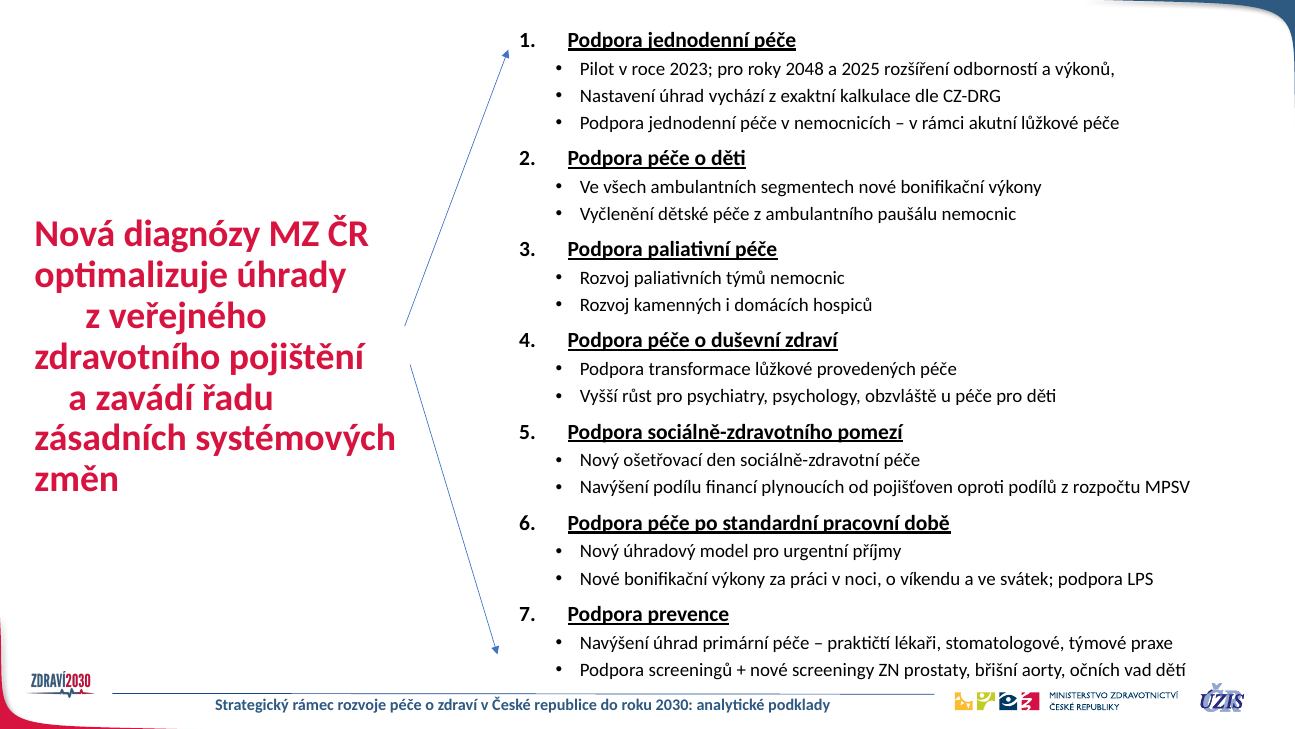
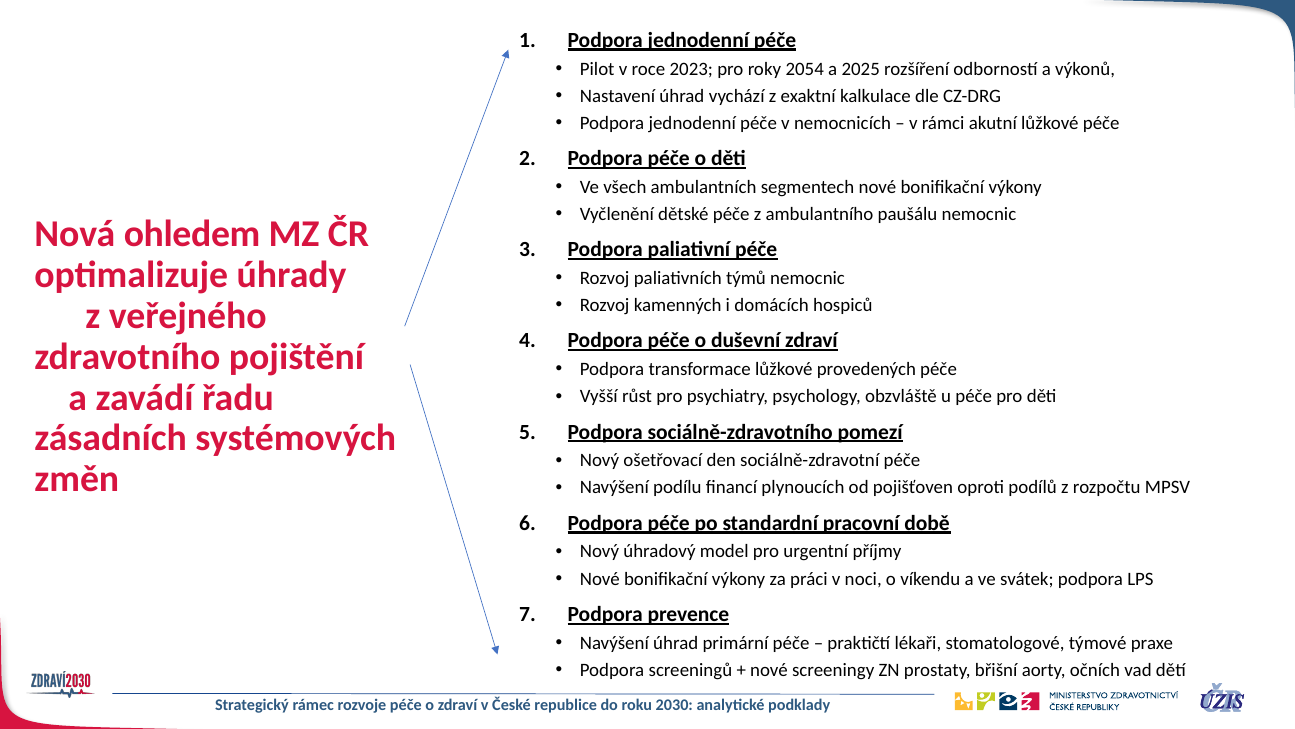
2048: 2048 -> 2054
diagnózy: diagnózy -> ohledem
